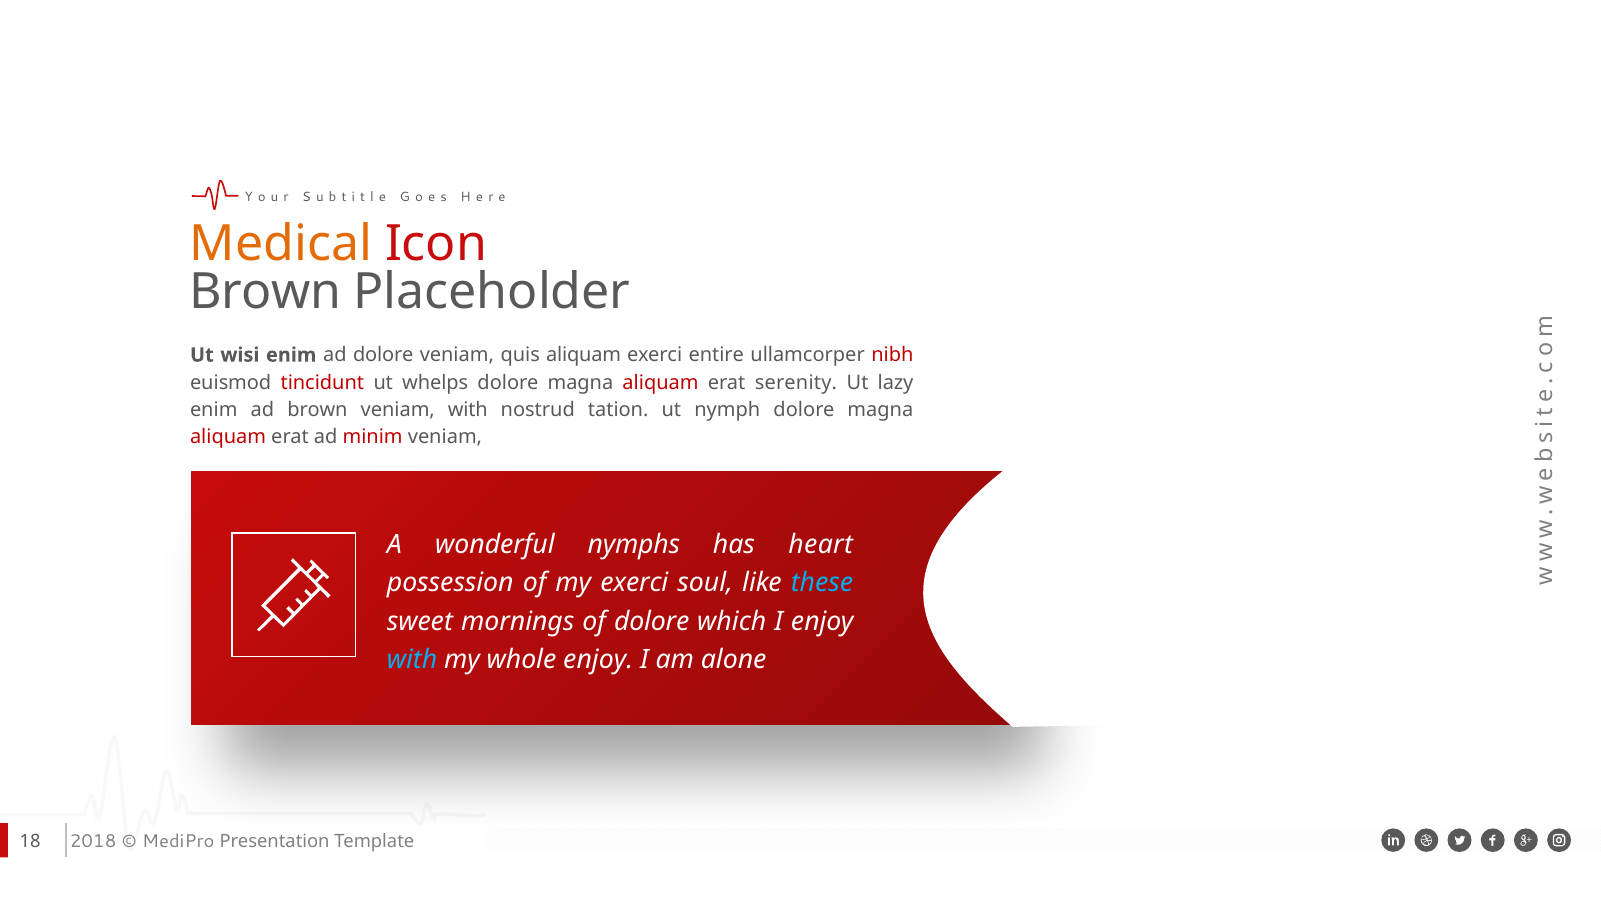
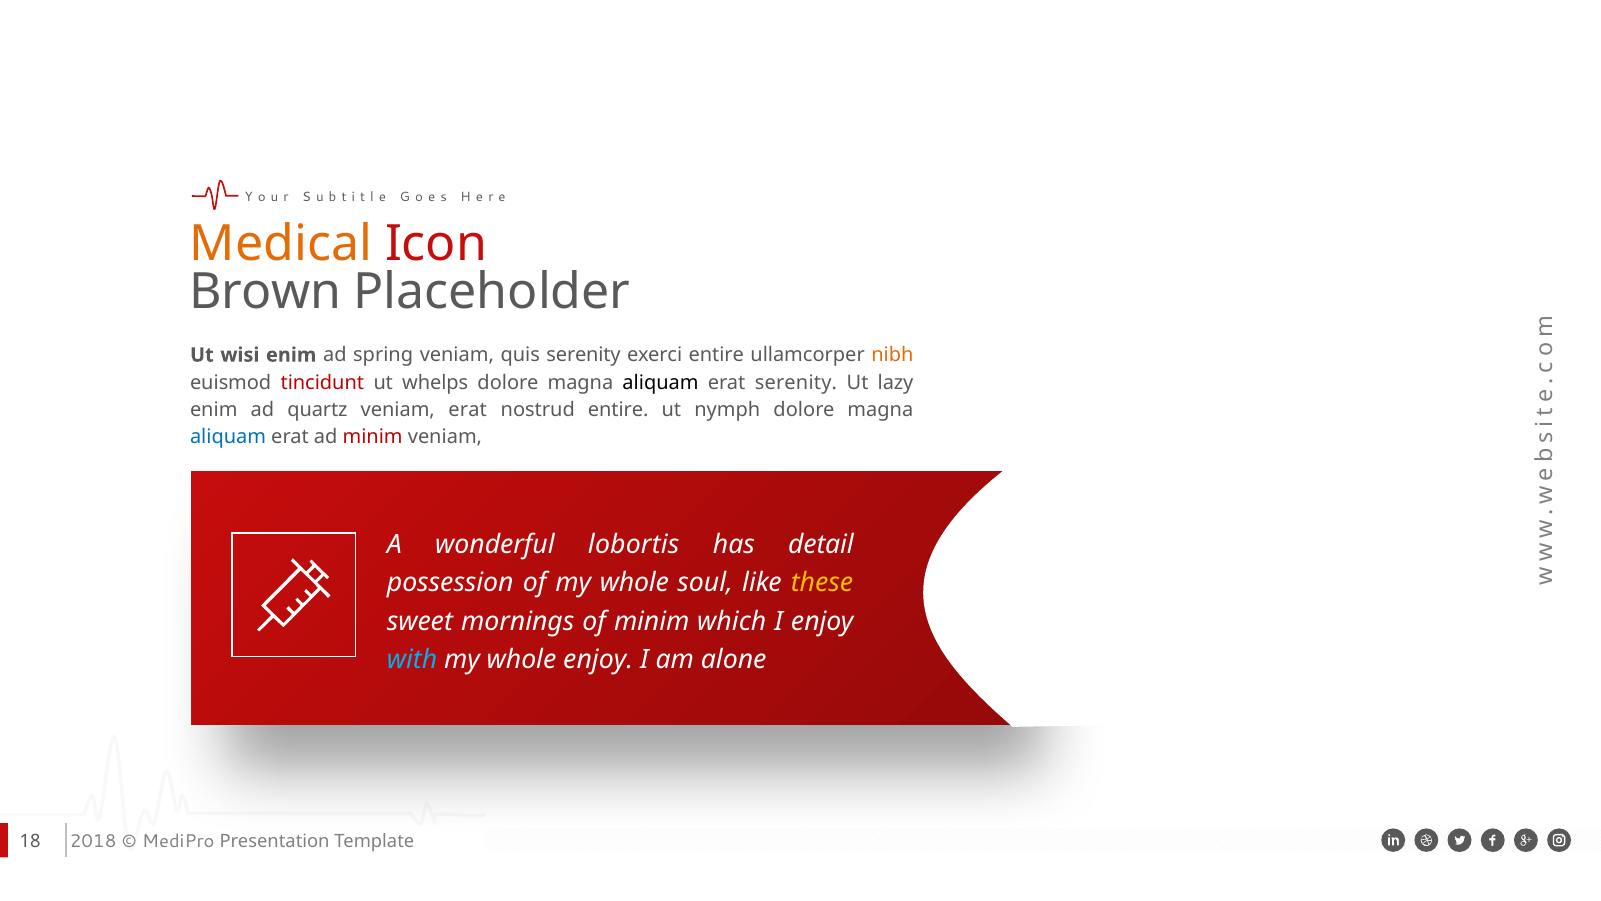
ad dolore: dolore -> spring
quis aliquam: aliquam -> serenity
nibh colour: red -> orange
aliquam at (661, 382) colour: red -> black
ad brown: brown -> quartz
veniam with: with -> erat
nostrud tation: tation -> entire
aliquam at (228, 437) colour: red -> blue
nymphs: nymphs -> lobortis
heart: heart -> detail
of my exerci: exerci -> whole
these colour: light blue -> yellow
of dolore: dolore -> minim
